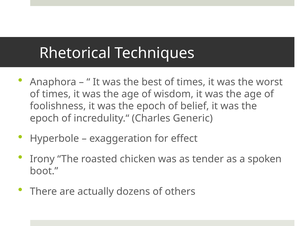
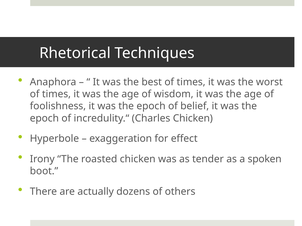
Charles Generic: Generic -> Chicken
